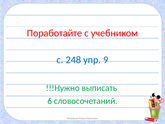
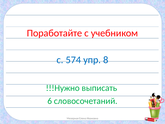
248: 248 -> 574
9: 9 -> 8
